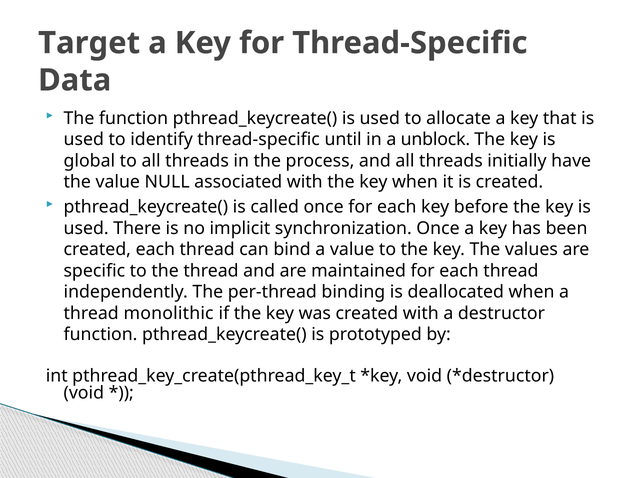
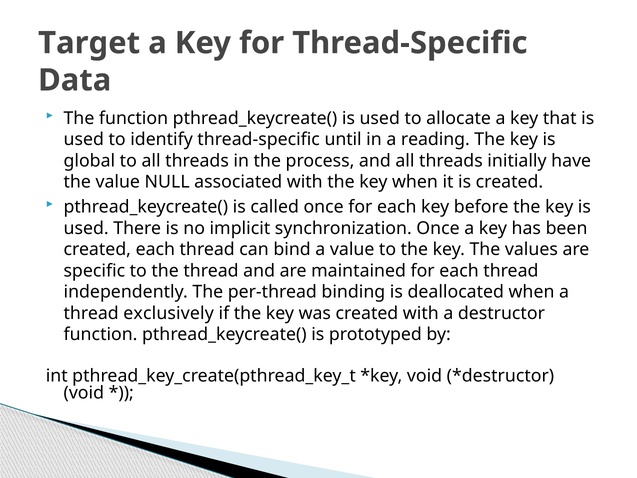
unblock: unblock -> reading
monolithic: monolithic -> exclusively
